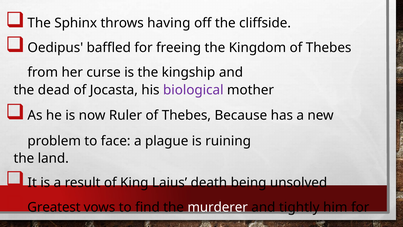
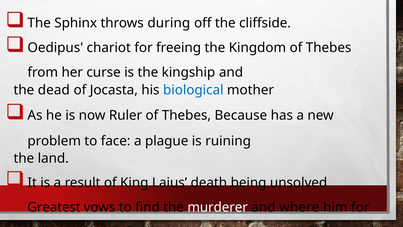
having: having -> during
baffled: baffled -> chariot
biological colour: purple -> blue
tightly: tightly -> where
